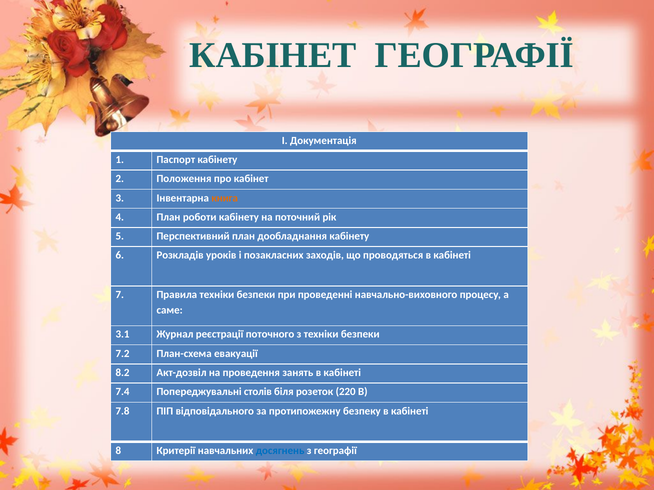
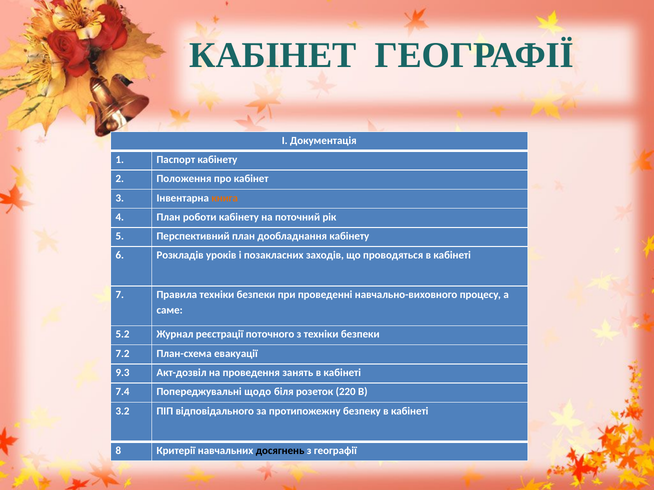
3.1: 3.1 -> 5.2
8.2: 8.2 -> 9.3
столів: столів -> щодо
7.8: 7.8 -> 3.2
досягнень colour: blue -> black
